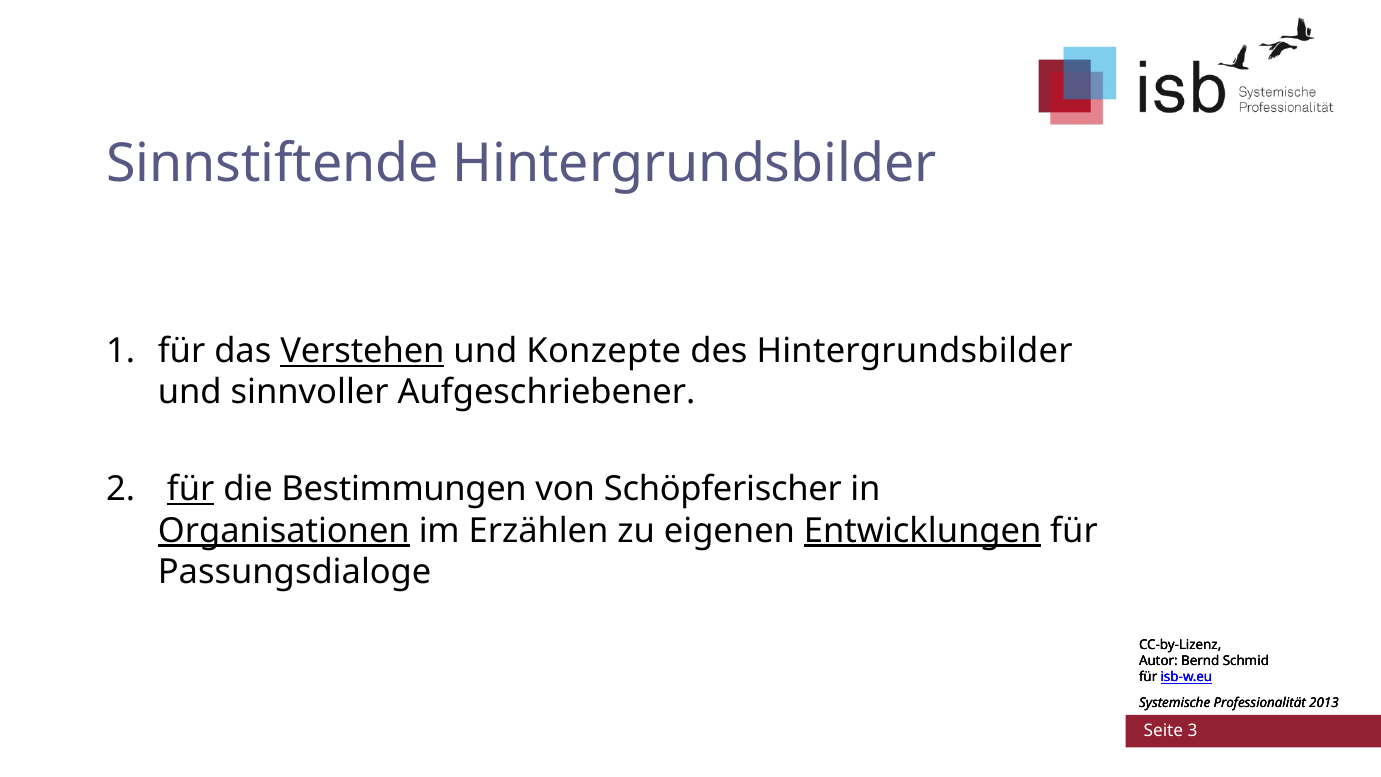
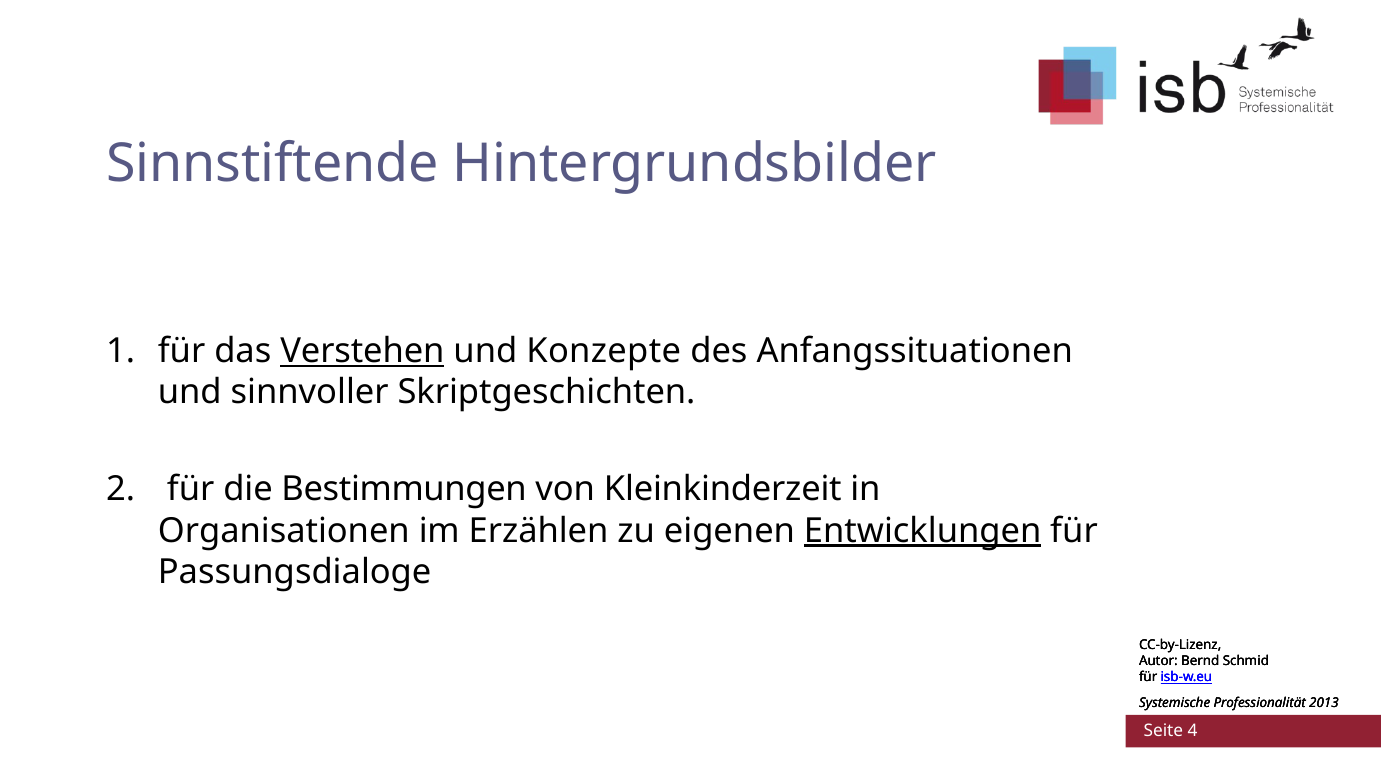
des Hintergrundsbilder: Hintergrundsbilder -> Anfangssituationen
Aufgeschriebener: Aufgeschriebener -> Skriptgeschichten
für at (191, 489) underline: present -> none
Schöpferischer: Schöpferischer -> Kleinkinderzeit
Organisationen underline: present -> none
3: 3 -> 4
